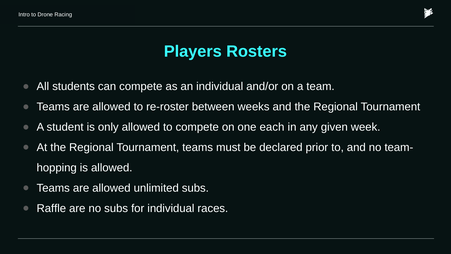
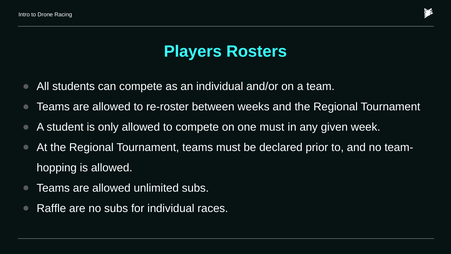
one each: each -> must
